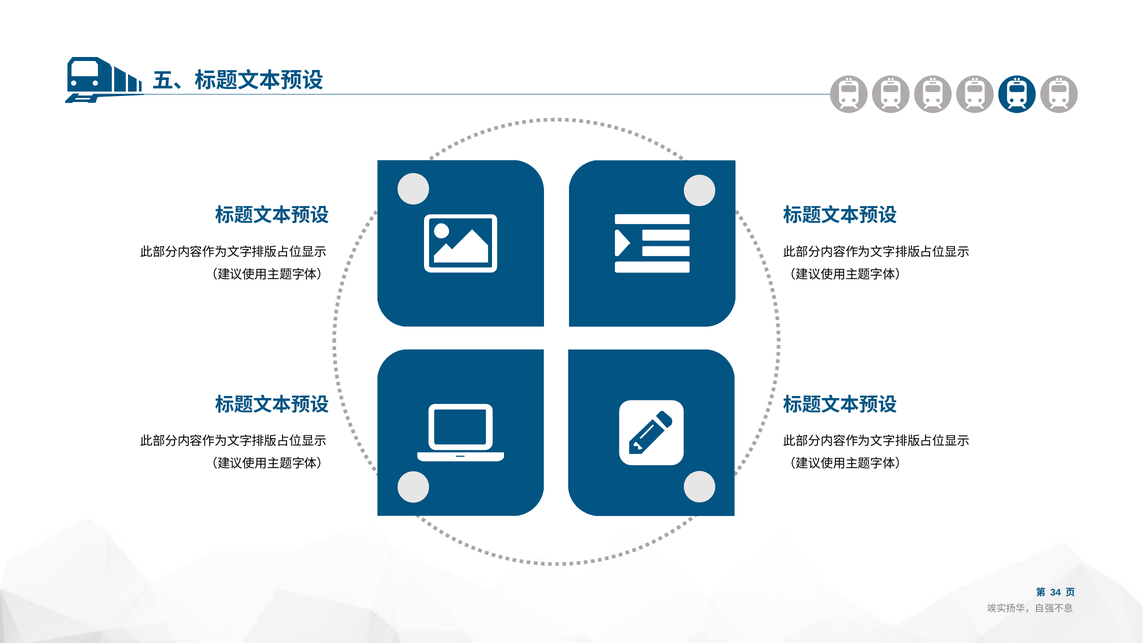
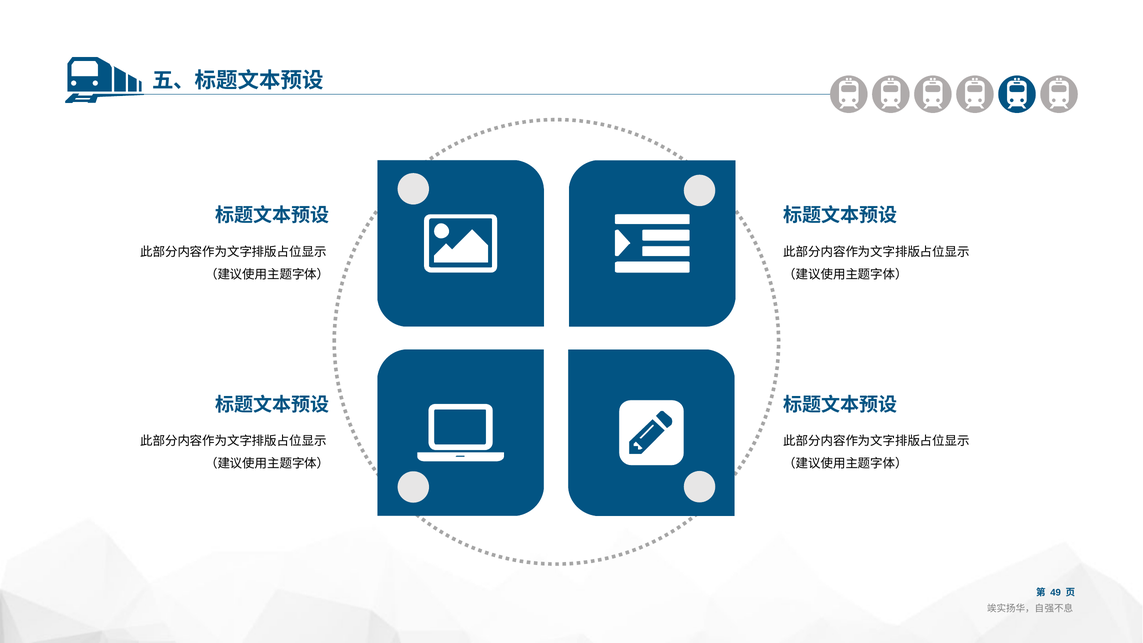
34: 34 -> 49
